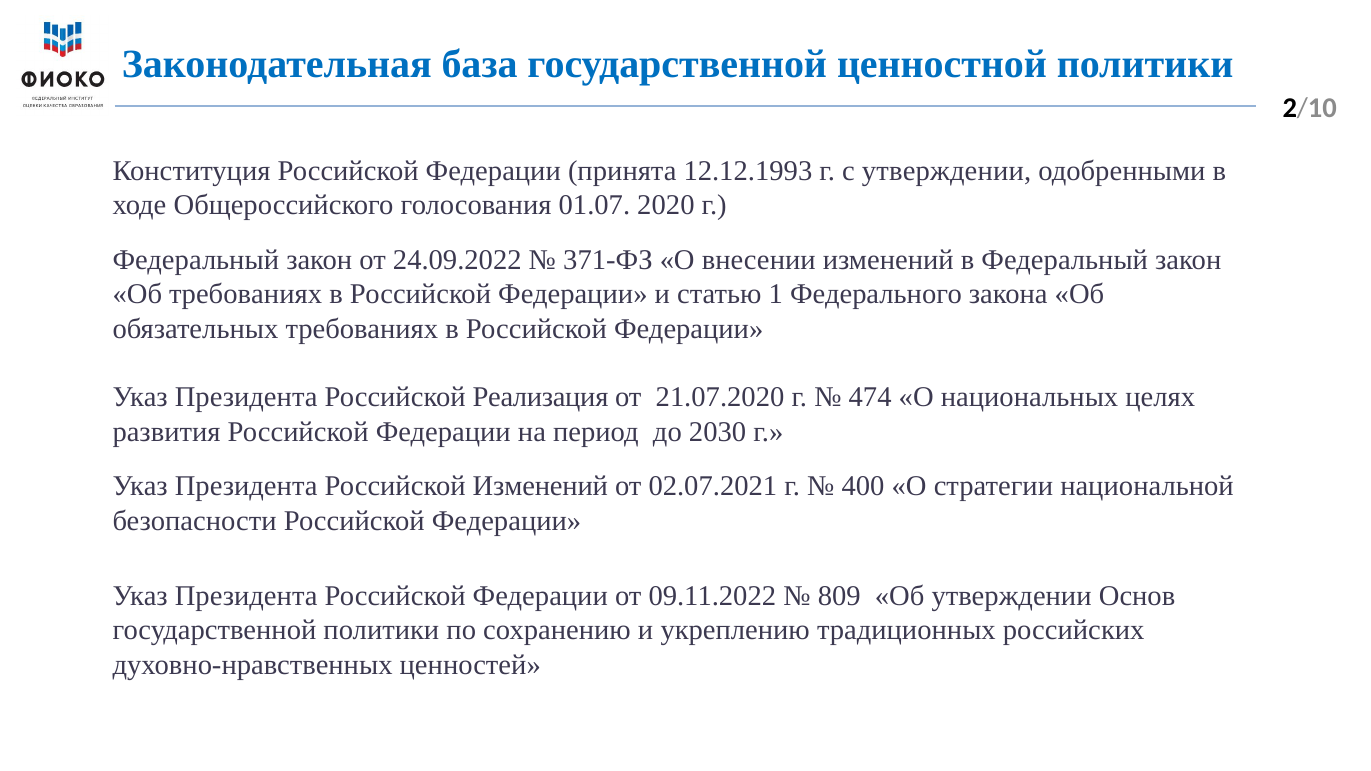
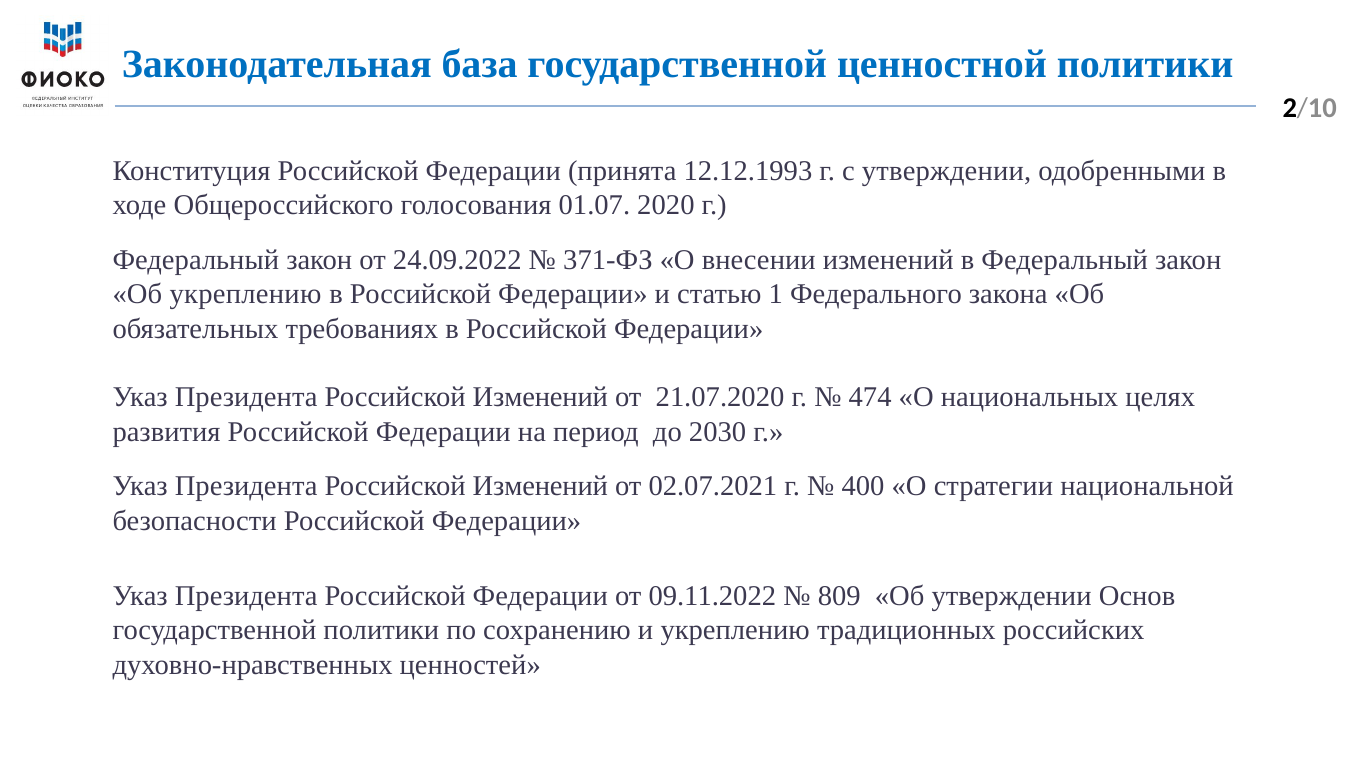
Об требованиях: требованиях -> укреплению
Реализация at (540, 397): Реализация -> Изменений
